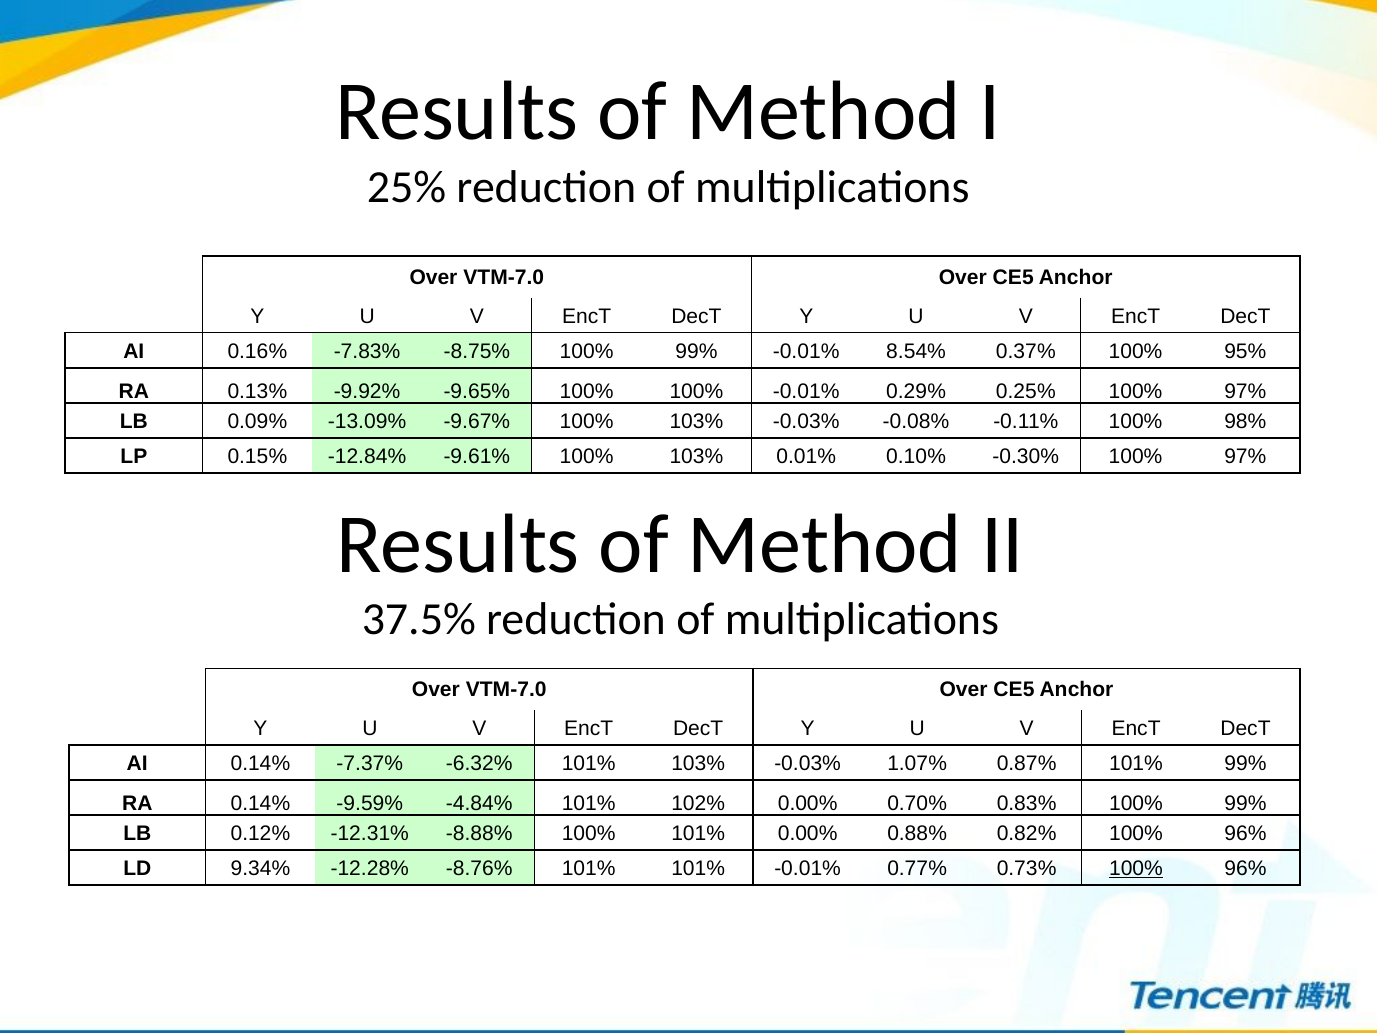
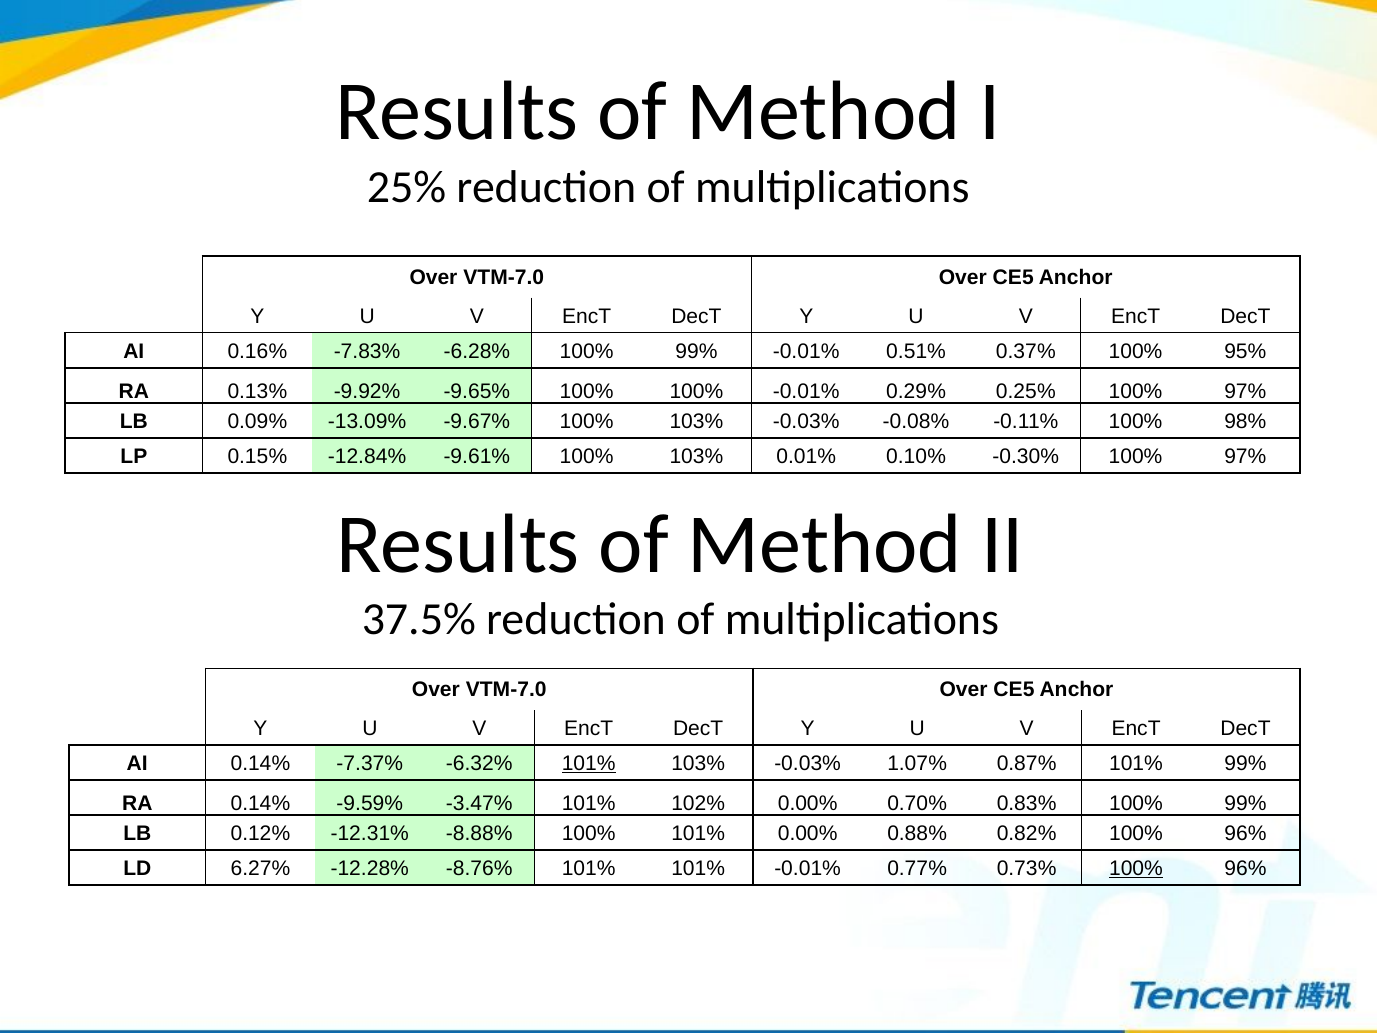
-8.75%: -8.75% -> -6.28%
8.54%: 8.54% -> 0.51%
101% at (589, 764) underline: none -> present
-4.84%: -4.84% -> -3.47%
9.34%: 9.34% -> 6.27%
